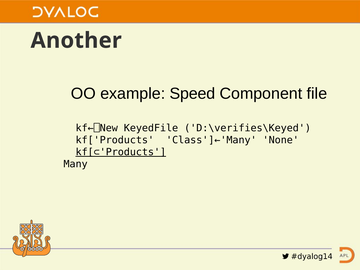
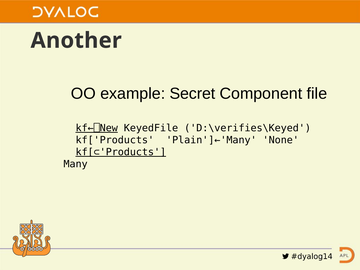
Speed: Speed -> Secret
kf←⎕New underline: none -> present
Class']←'Many: Class']←'Many -> Plain']←'Many
